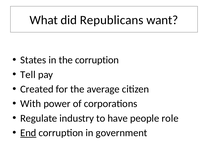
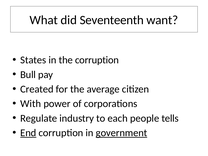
Republicans: Republicans -> Seventeenth
Tell: Tell -> Bull
have: have -> each
role: role -> tells
government underline: none -> present
